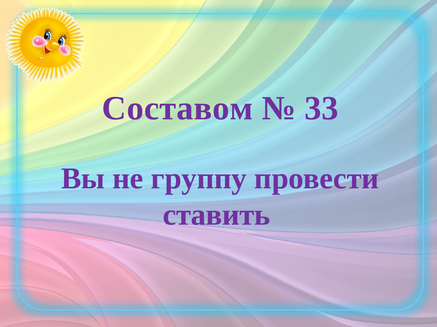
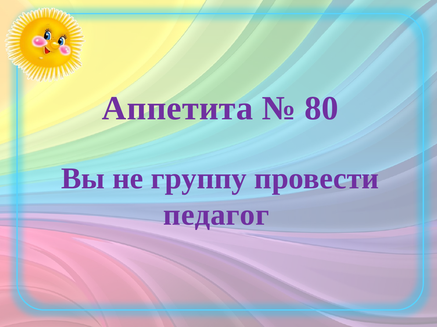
Составом: Составом -> Аппетита
33: 33 -> 80
ставить: ставить -> педагог
